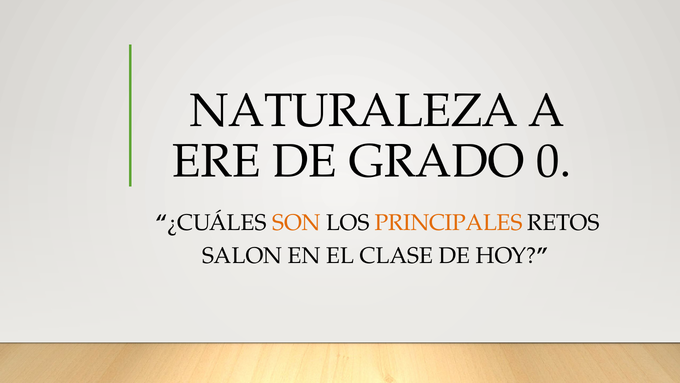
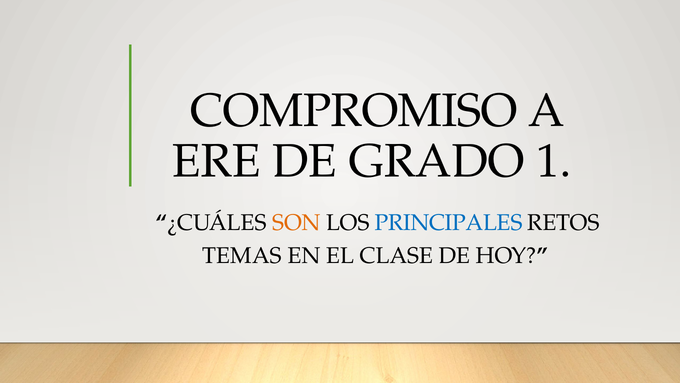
NATURALEZA: NATURALEZA -> COMPROMISO
0: 0 -> 1
PRINCIPALES colour: orange -> blue
SALON: SALON -> TEMAS
